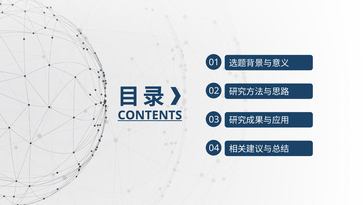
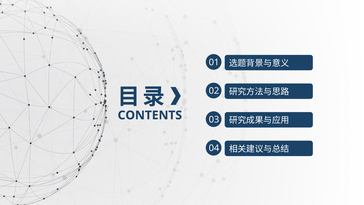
CONTENTS underline: present -> none
